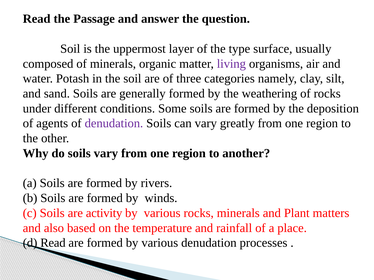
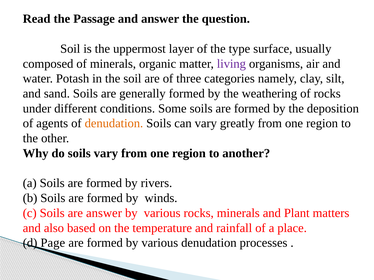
denudation at (114, 124) colour: purple -> orange
are activity: activity -> answer
d Read: Read -> Page
